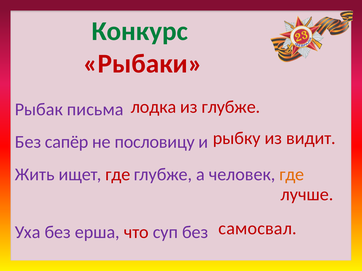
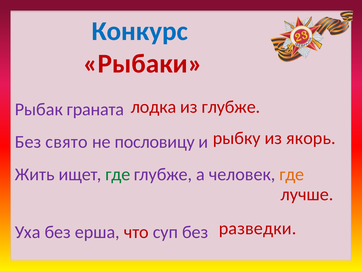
Конкурс colour: green -> blue
письма: письма -> граната
видит: видит -> якорь
сапёр: сапёр -> свято
где at (118, 175) colour: red -> green
самосвал: самосвал -> разведки
